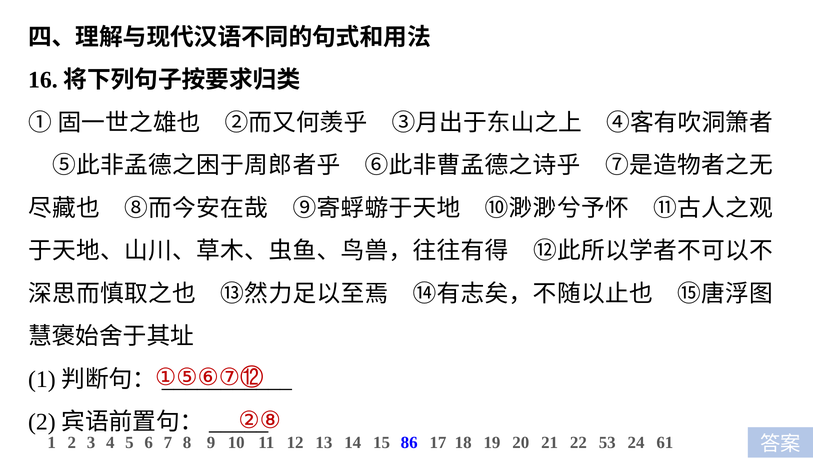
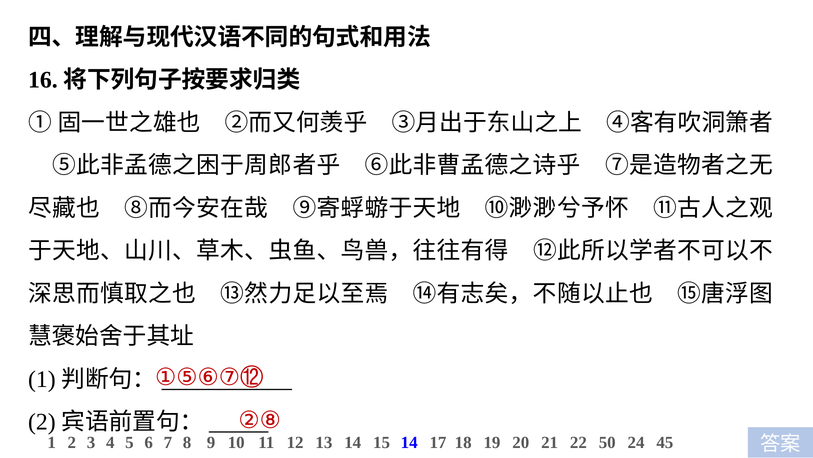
15 86: 86 -> 14
53: 53 -> 50
61: 61 -> 45
